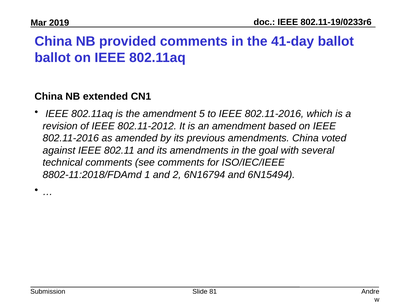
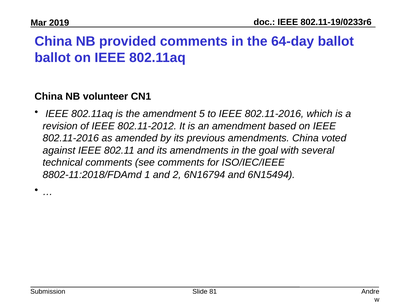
41-day: 41-day -> 64-day
extended: extended -> volunteer
